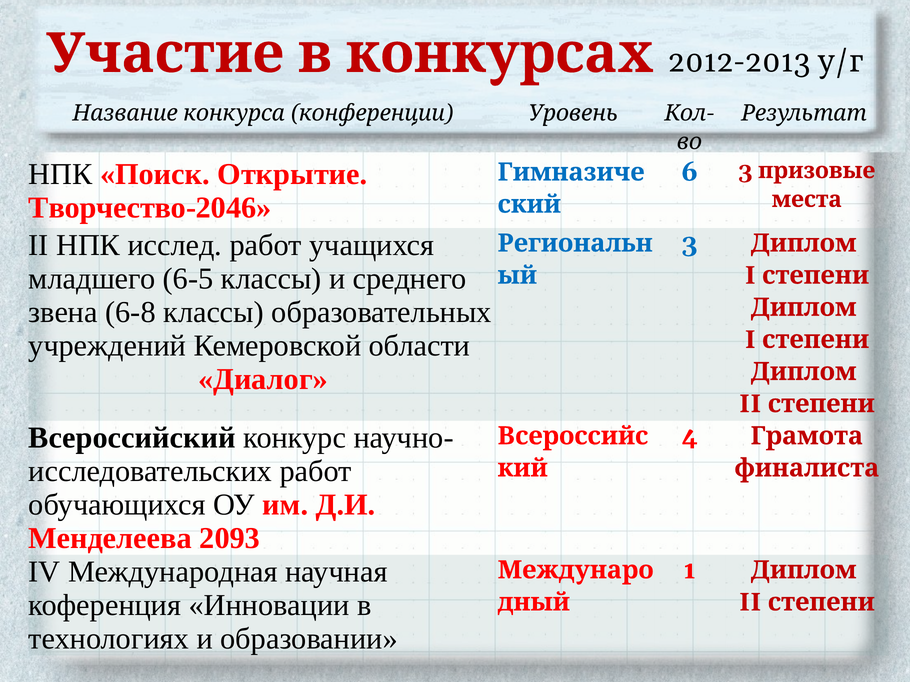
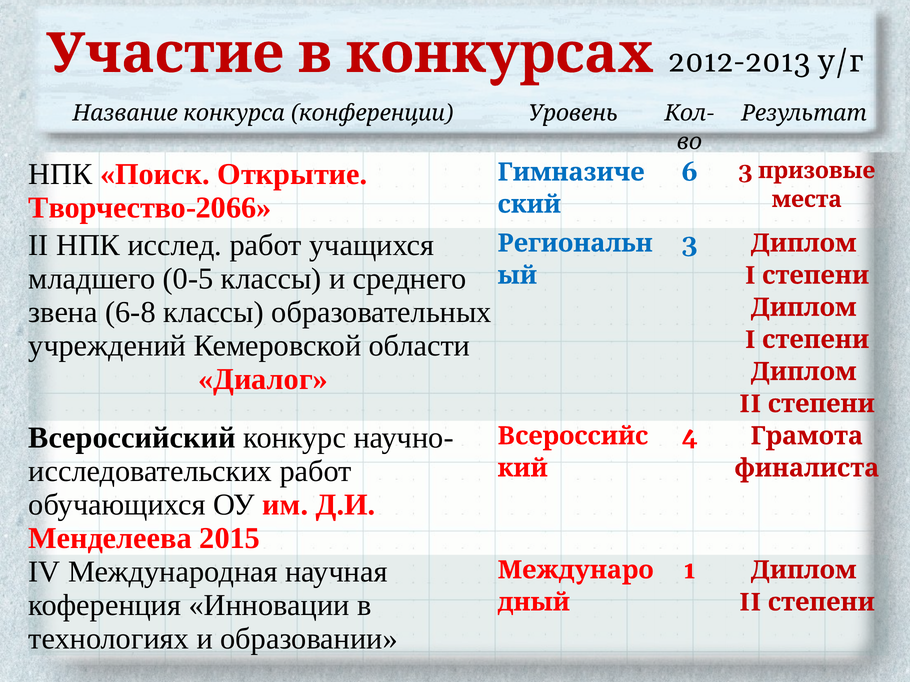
Творчество-2046: Творчество-2046 -> Творчество-2066
6-5: 6-5 -> 0-5
2093: 2093 -> 2015
